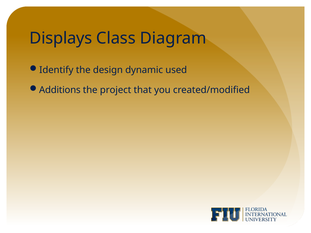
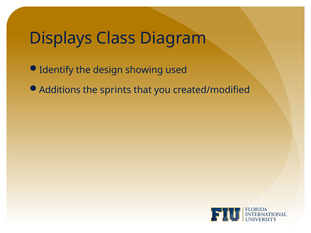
dynamic: dynamic -> showing
project: project -> sprints
